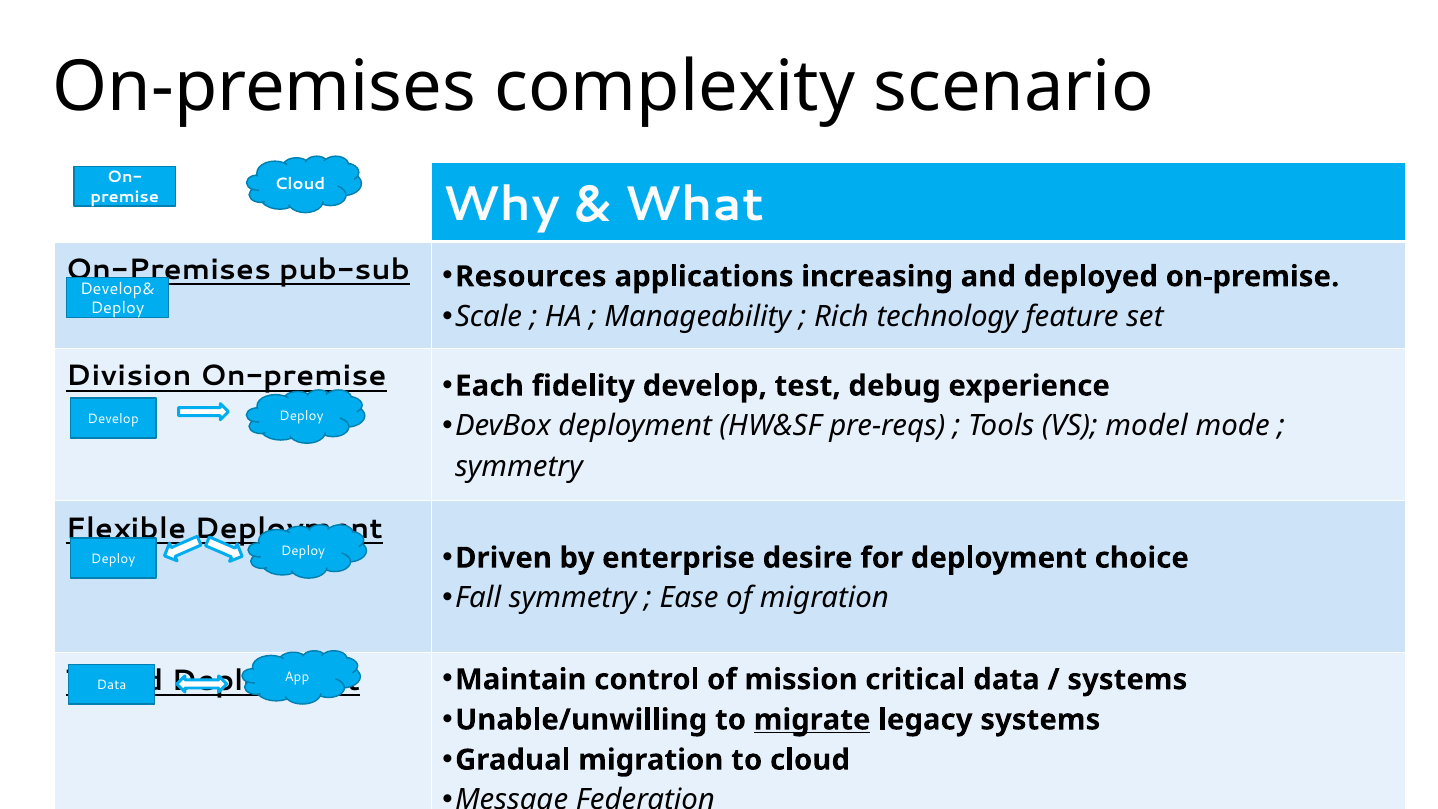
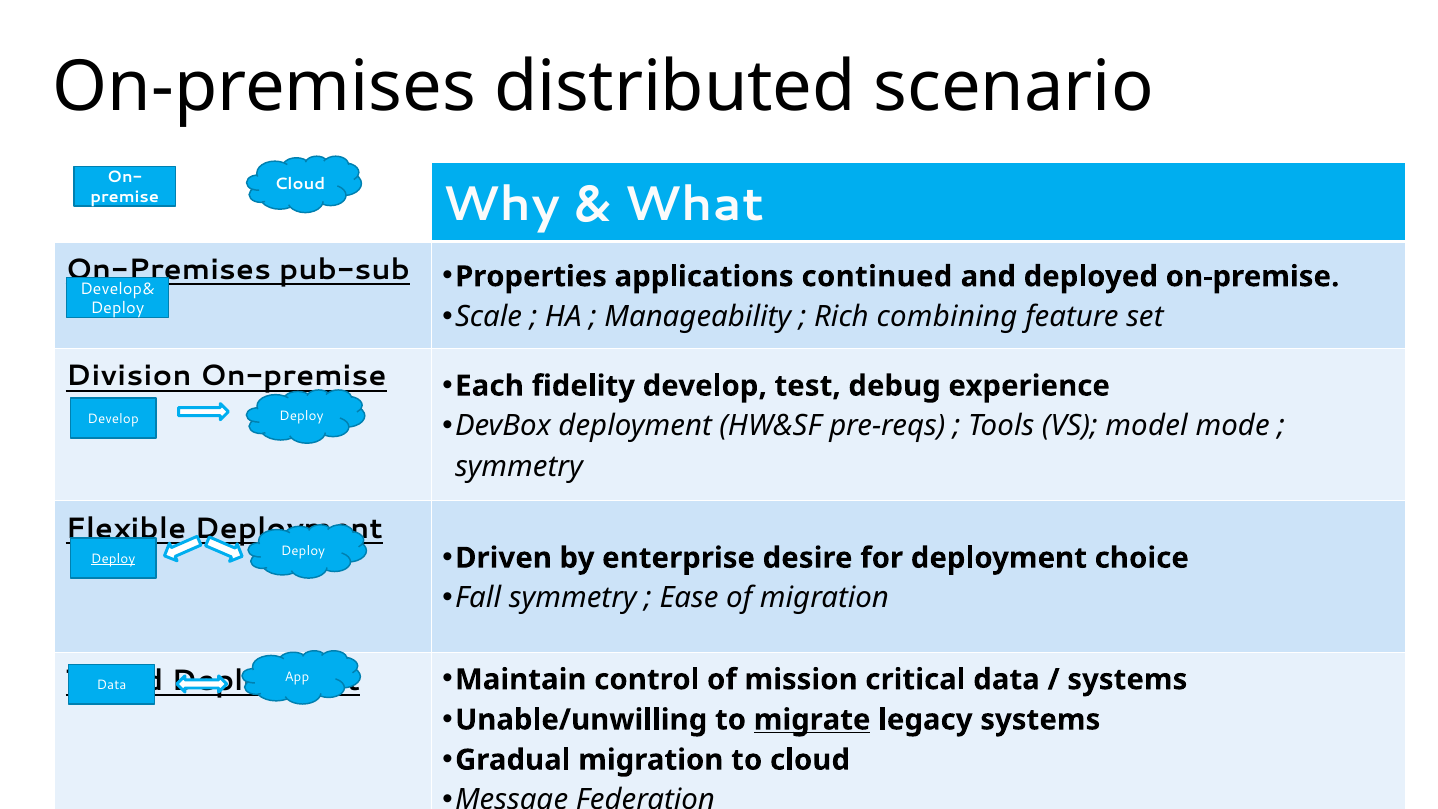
complexity: complexity -> distributed
Resources: Resources -> Properties
increasing: increasing -> continued
technology: technology -> combining
Deploy at (113, 559) underline: none -> present
